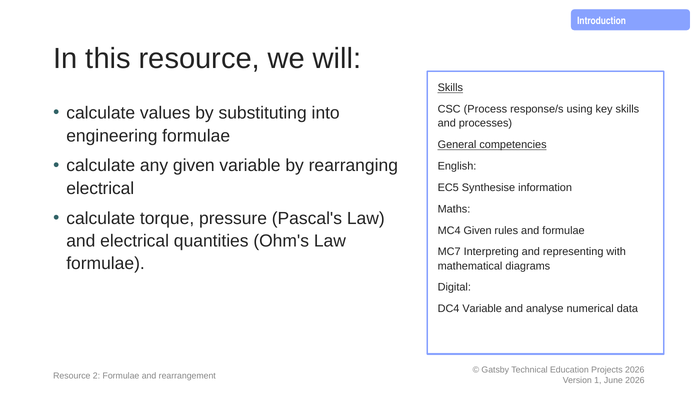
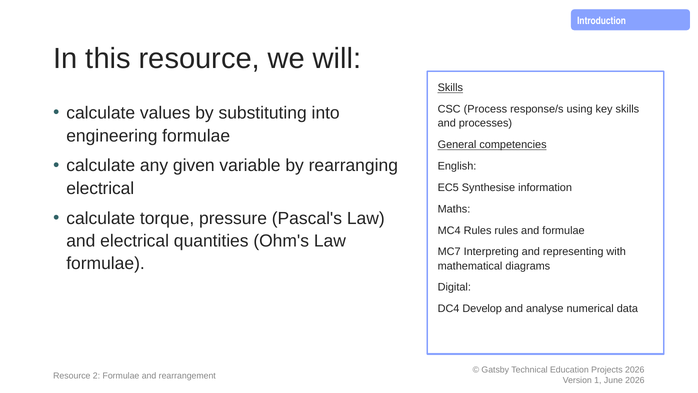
MC4 Given: Given -> Rules
DC4 Variable: Variable -> Develop
